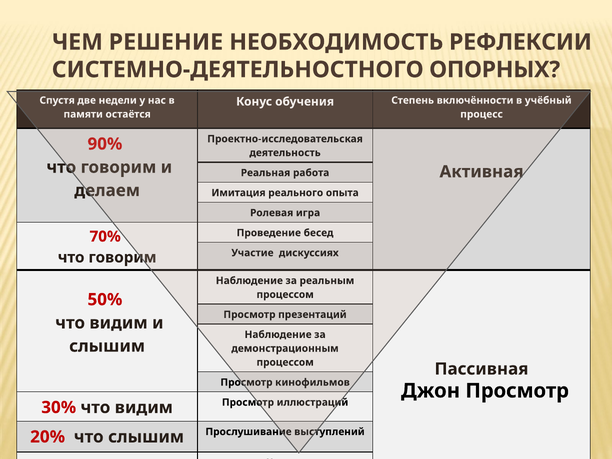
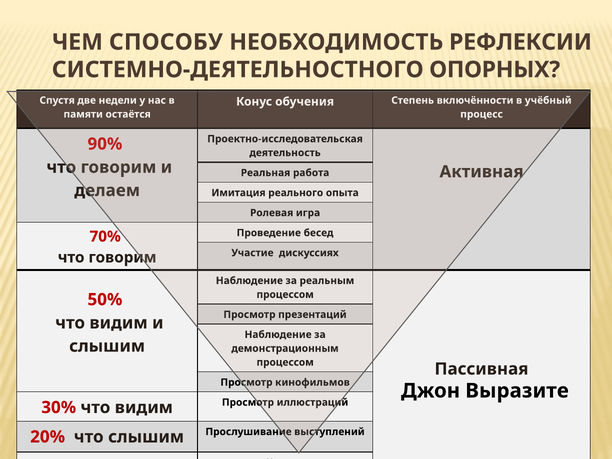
РЕШЕНИЕ: РЕШЕНИЕ -> СПОСОБУ
Джон Просмотр: Просмотр -> Выразите
